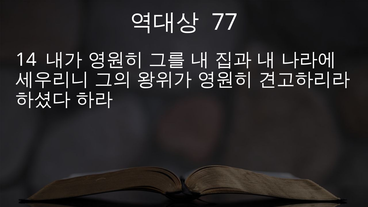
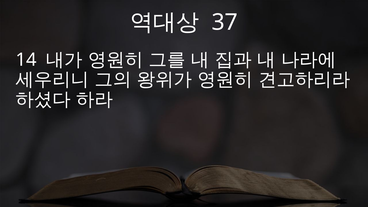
77: 77 -> 37
